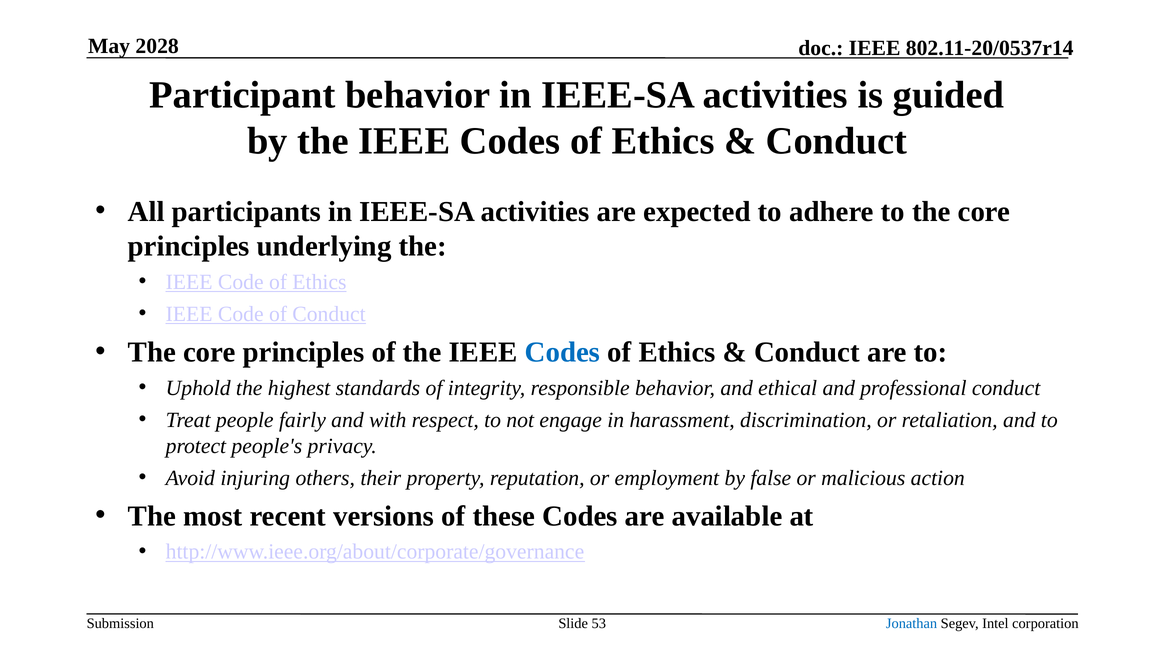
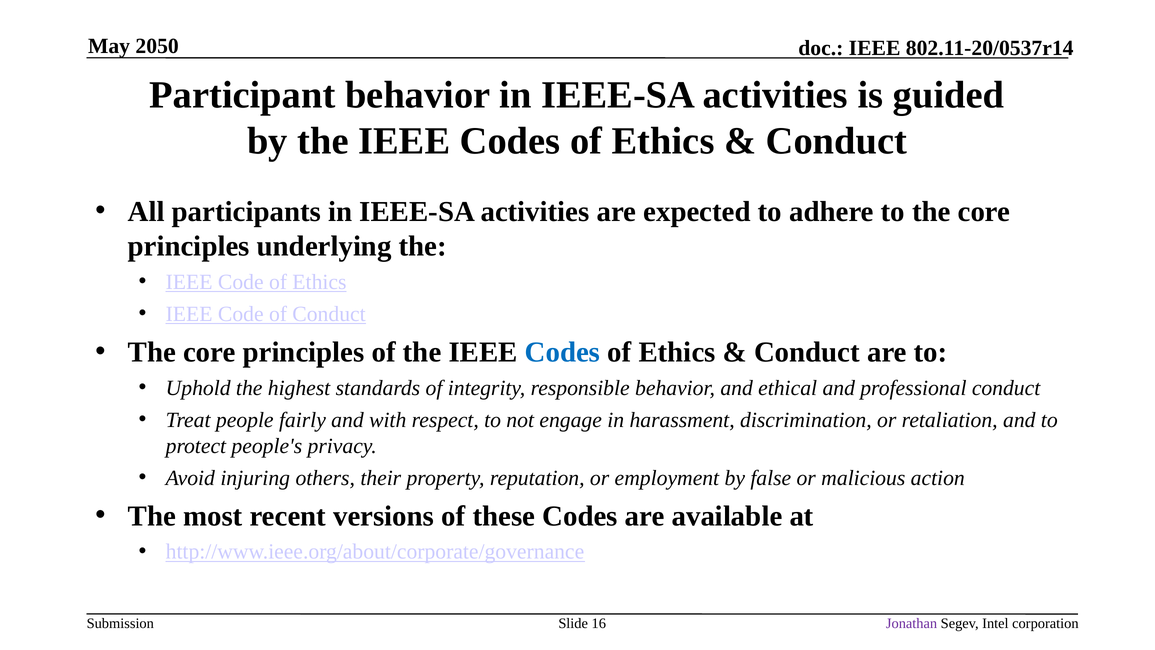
2028: 2028 -> 2050
53: 53 -> 16
Jonathan colour: blue -> purple
